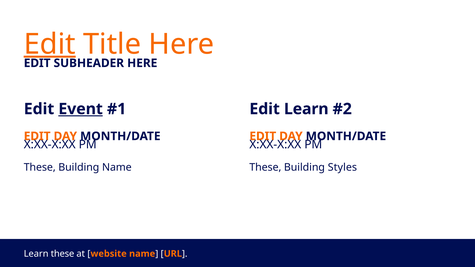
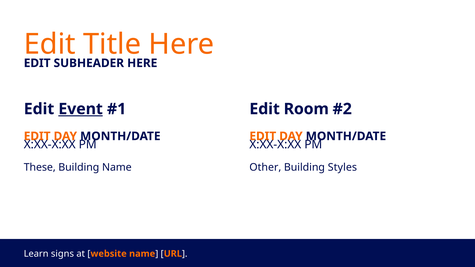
Edit at (50, 44) underline: present -> none
Edit Learn: Learn -> Room
These at (265, 167): These -> Other
Learn these: these -> signs
